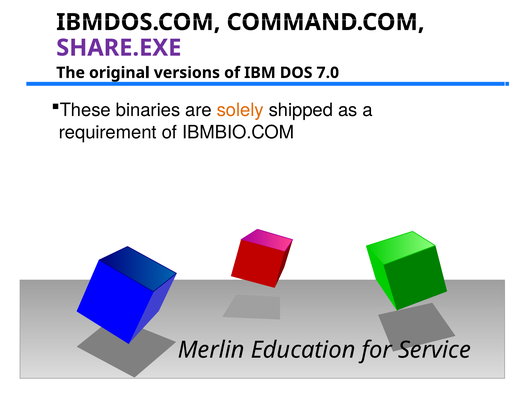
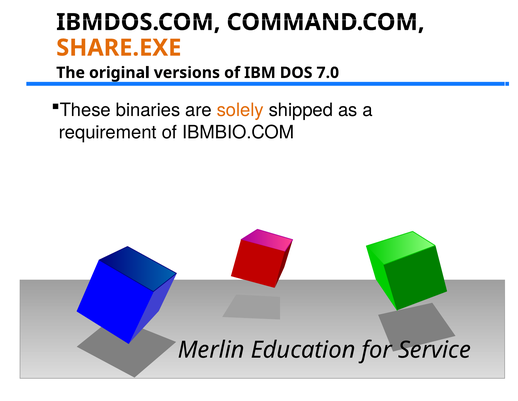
SHARE.EXE colour: purple -> orange
